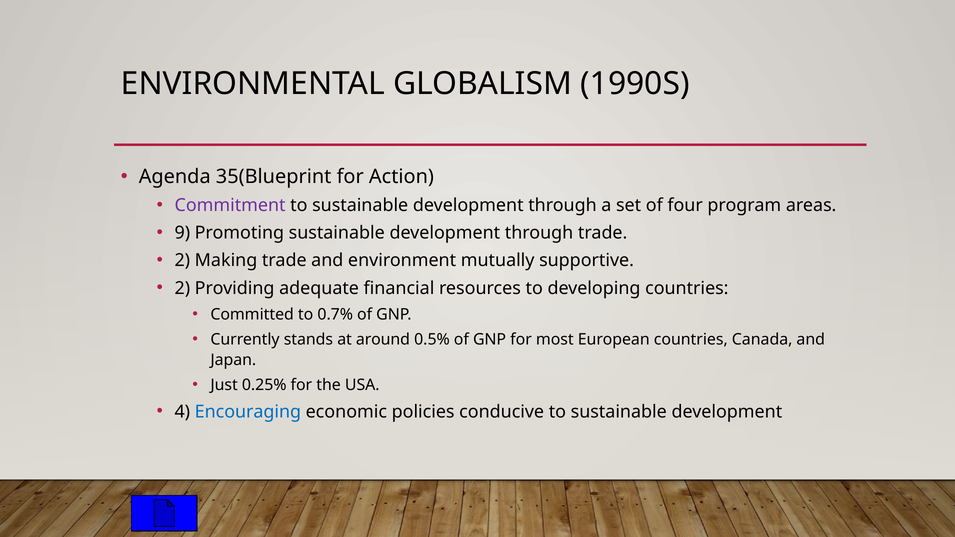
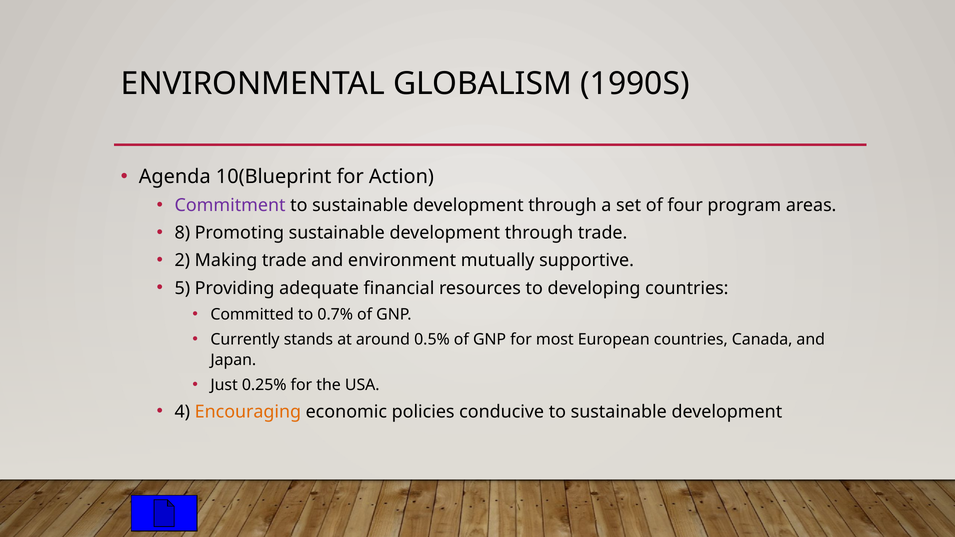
35(Blueprint: 35(Blueprint -> 10(Blueprint
9: 9 -> 8
2 at (182, 288): 2 -> 5
Encouraging colour: blue -> orange
